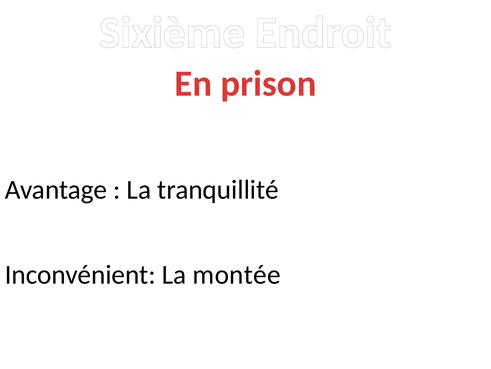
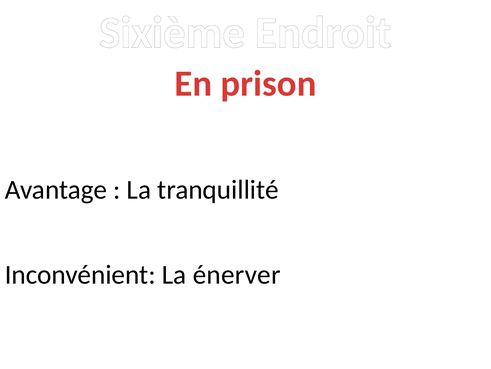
montée: montée -> énerver
